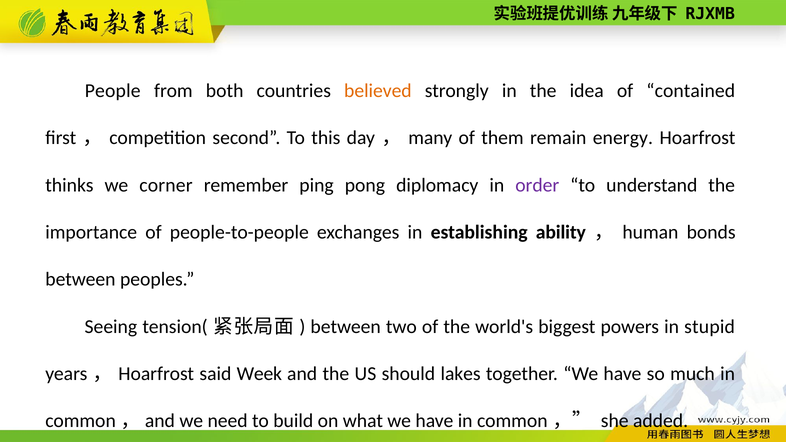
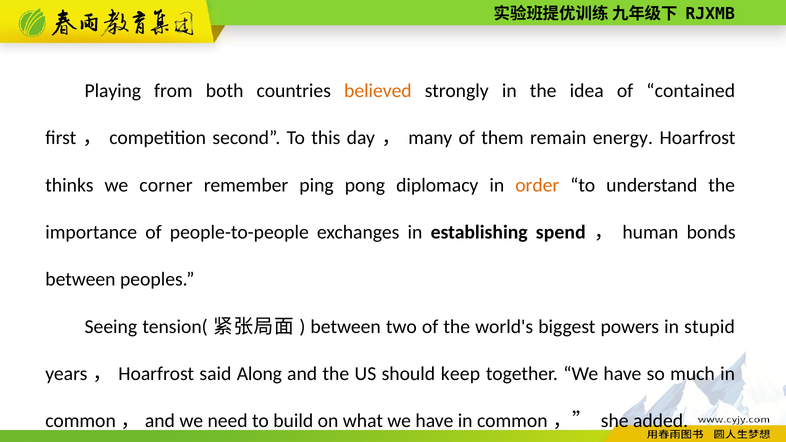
People at (113, 91): People -> Playing
order colour: purple -> orange
ability: ability -> spend
Week: Week -> Along
lakes: lakes -> keep
